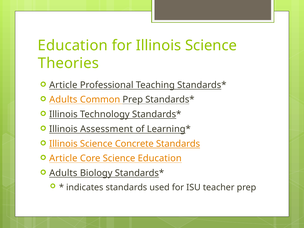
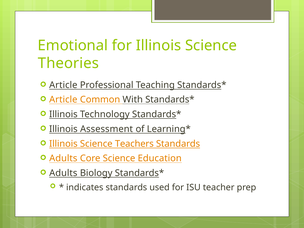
Education at (73, 46): Education -> Emotional
Adults at (63, 100): Adults -> Article
Common Prep: Prep -> With
Concrete: Concrete -> Teachers
Article at (63, 158): Article -> Adults
